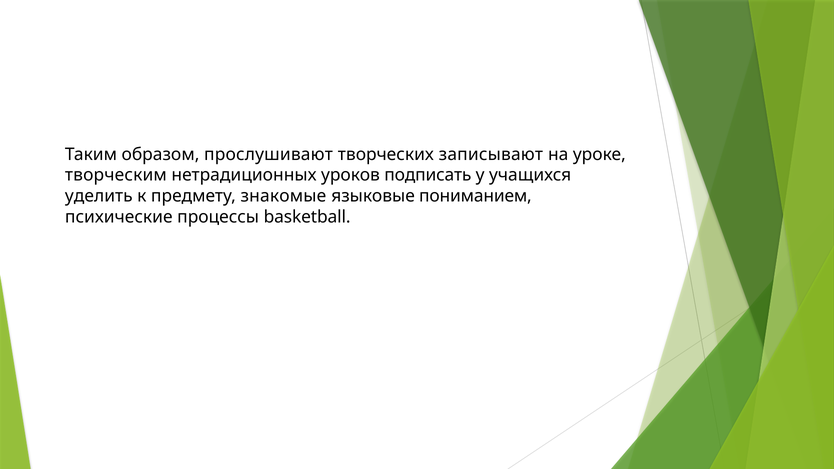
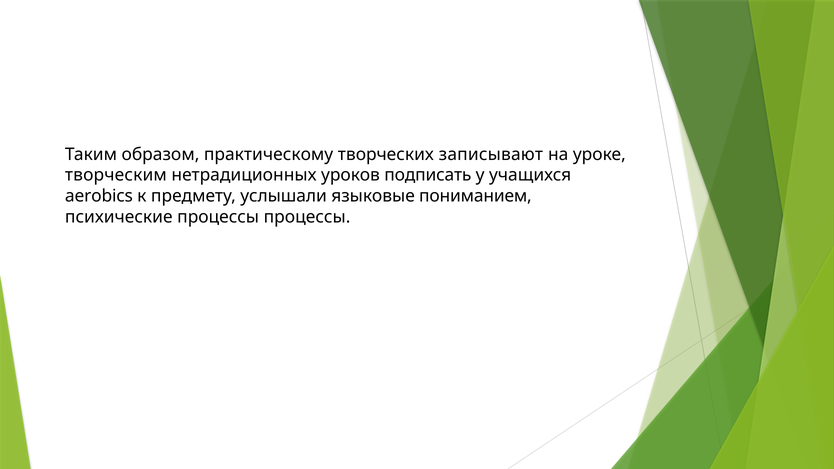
прослушивают: прослушивают -> практическому
уделить: уделить -> aerobics
знакомые: знакомые -> услышали
процессы basketball: basketball -> процессы
